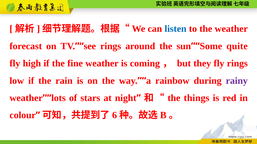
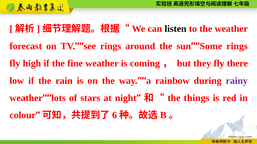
listen colour: blue -> black
quite at (237, 46): quite -> rings
fly rings: rings -> there
